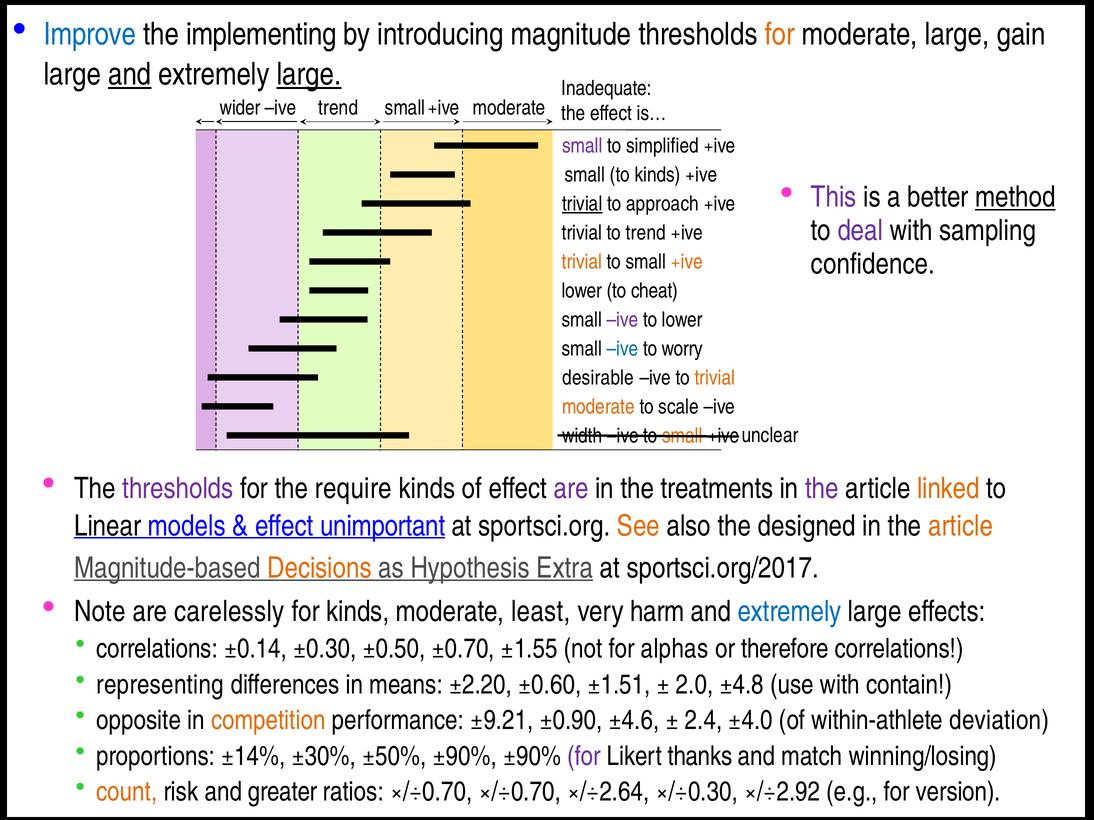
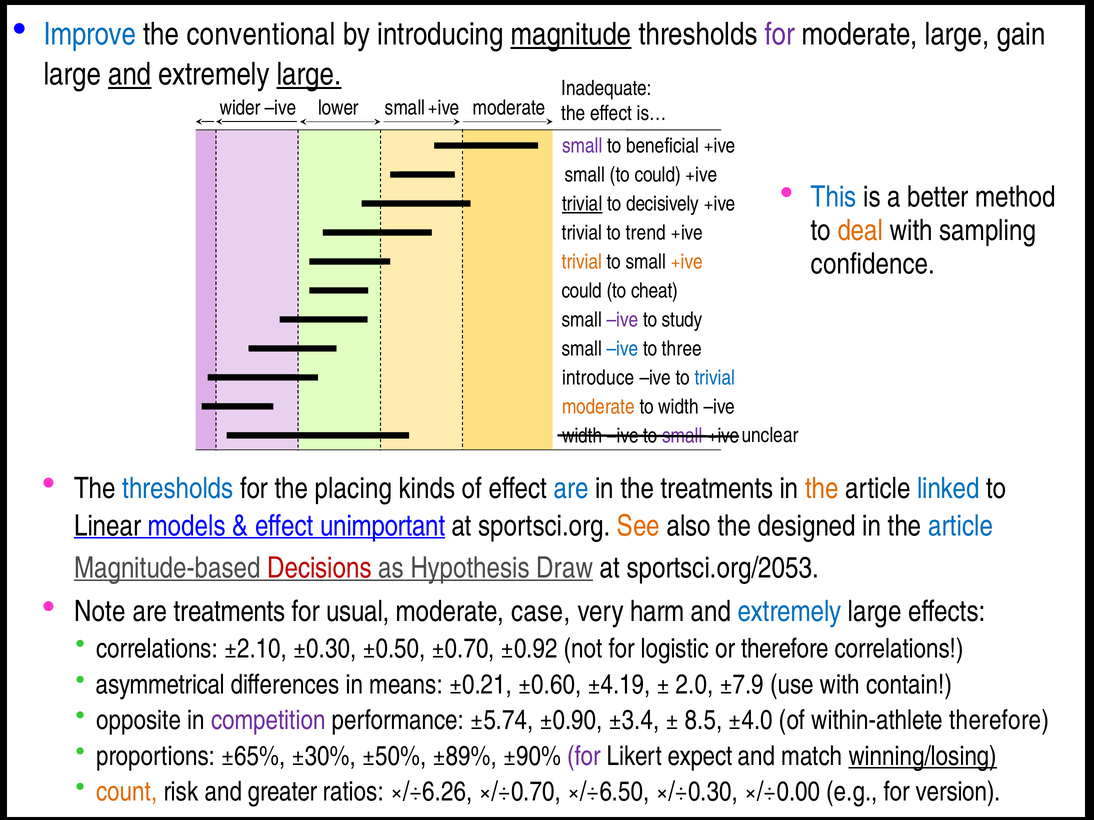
implementing: implementing -> conventional
magnitude underline: none -> present
for at (780, 35) colour: orange -> purple
ive trend: trend -> lower
simplified: simplified -> beneficial
to kinds: kinds -> could
This colour: purple -> blue
method underline: present -> none
approach: approach -> decisively
deal colour: purple -> orange
lower at (582, 291): lower -> could
to lower: lower -> study
worry: worry -> three
desirable: desirable -> introduce
trivial at (715, 378) colour: orange -> blue
to scale: scale -> width
small at (682, 436) colour: orange -> purple
thresholds at (178, 489) colour: purple -> blue
require: require -> placing
are at (571, 489) colour: purple -> blue
the at (822, 489) colour: purple -> orange
linked colour: orange -> blue
article at (961, 526) colour: orange -> blue
Decisions colour: orange -> red
Extra: Extra -> Draw
sportsci.org/2017: sportsci.org/2017 -> sportsci.org/2053
are carelessly: carelessly -> treatments
for kinds: kinds -> usual
least: least -> case
±0.14: ±0.14 -> ±2.10
±1.55: ±1.55 -> ±0.92
alphas: alphas -> logistic
representing: representing -> asymmetrical
±2.20: ±2.20 -> ±0.21
±1.51: ±1.51 -> ±4.19
±4.8: ±4.8 -> ±7.9
competition colour: orange -> purple
±9.21: ±9.21 -> ±5.74
±4.6: ±4.6 -> ±3.4
2.4: 2.4 -> 8.5
within-athlete deviation: deviation -> therefore
±14%: ±14% -> ±65%
±50% ±90%: ±90% -> ±89%
thanks: thanks -> expect
winning/losing underline: none -> present
ratios ×/÷0.70: ×/÷0.70 -> ×/÷6.26
×/÷2.64: ×/÷2.64 -> ×/÷6.50
×/÷2.92: ×/÷2.92 -> ×/÷0.00
